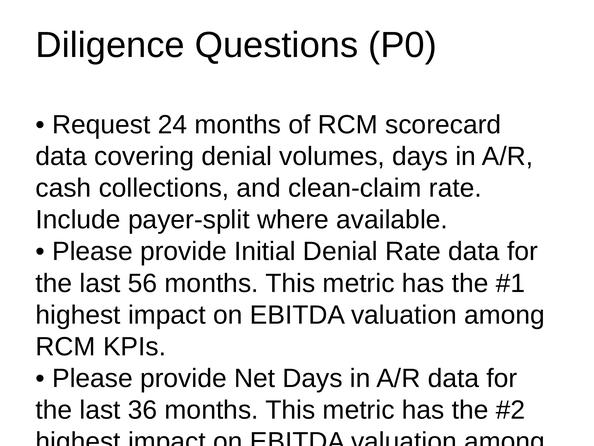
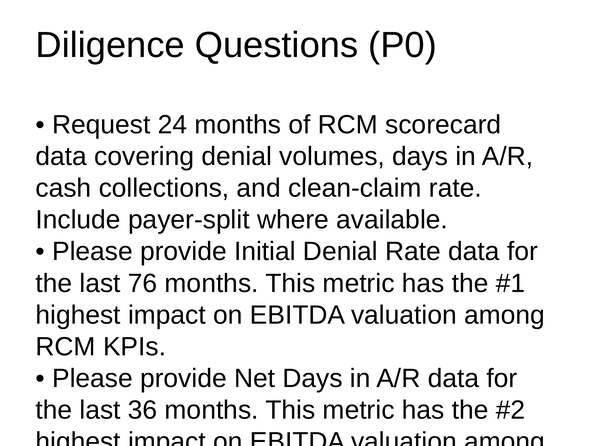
56: 56 -> 76
